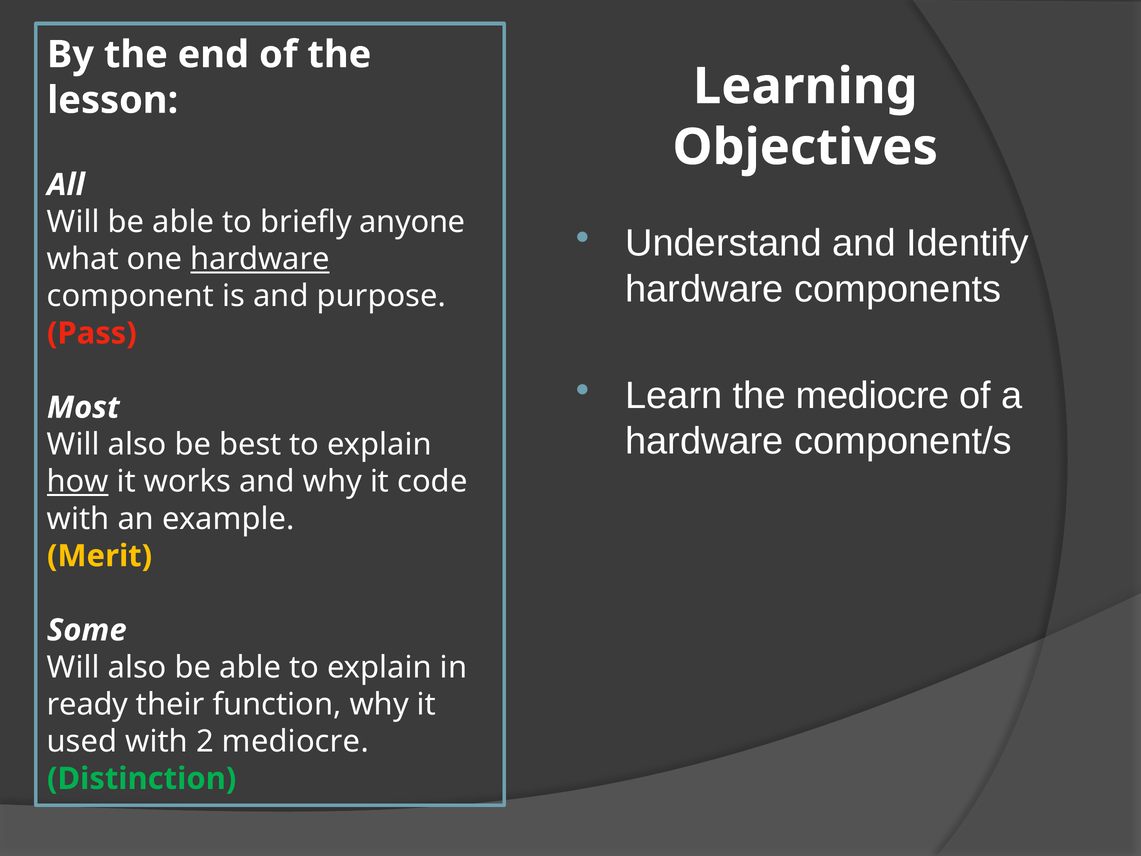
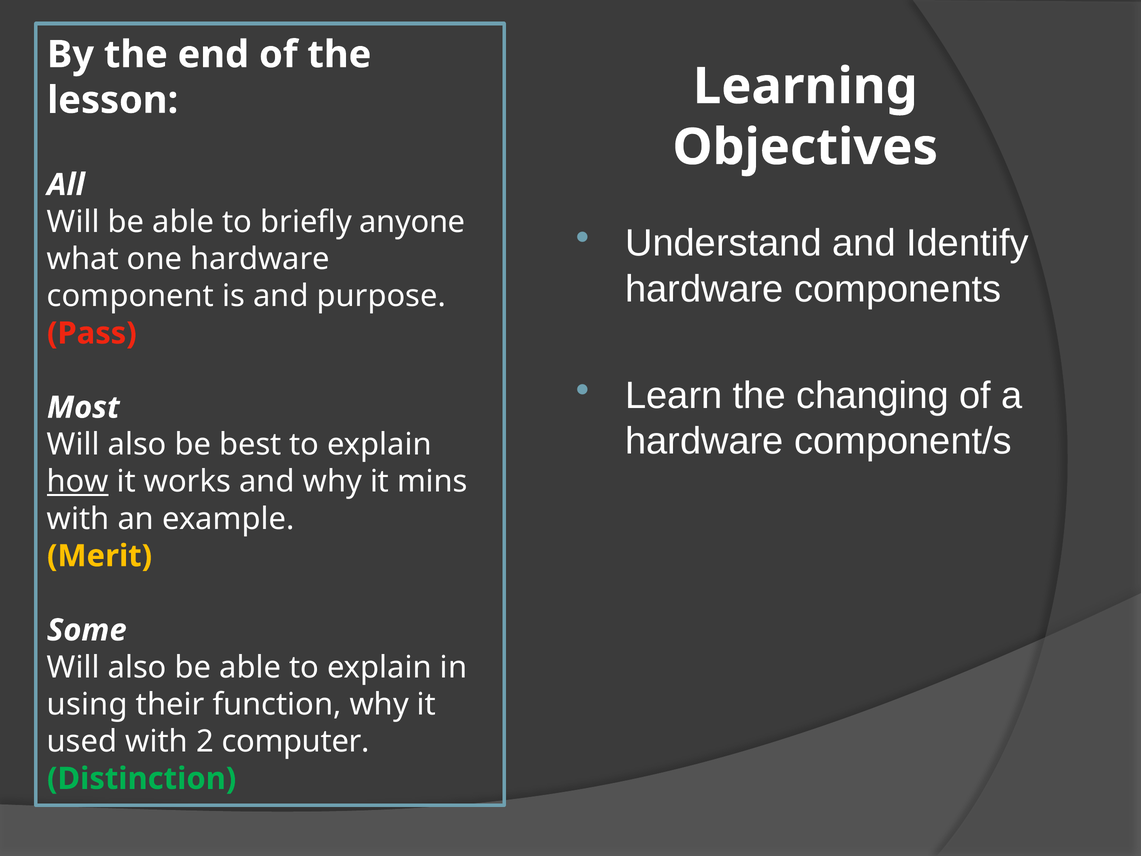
hardware at (260, 259) underline: present -> none
the mediocre: mediocre -> changing
code: code -> mins
ready: ready -> using
2 mediocre: mediocre -> computer
